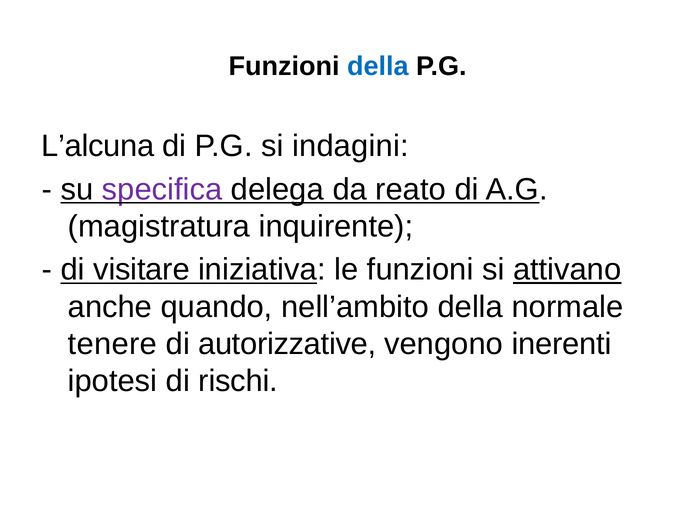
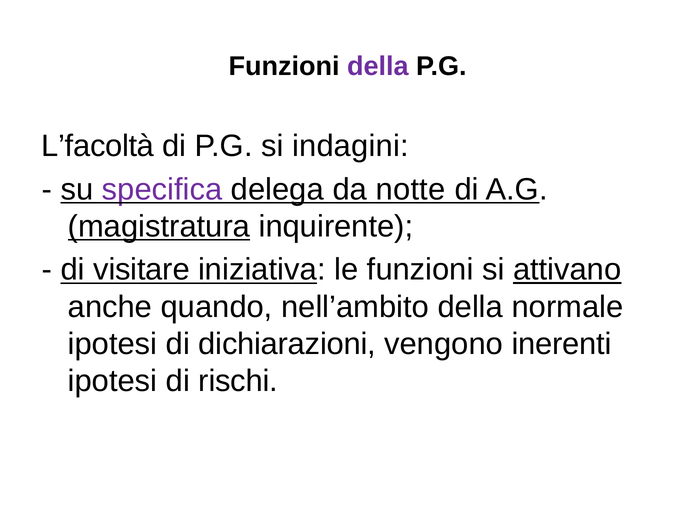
della at (378, 66) colour: blue -> purple
L’alcuna: L’alcuna -> L’facoltà
reato: reato -> notte
magistratura underline: none -> present
tenere at (112, 344): tenere -> ipotesi
autorizzative: autorizzative -> dichiarazioni
